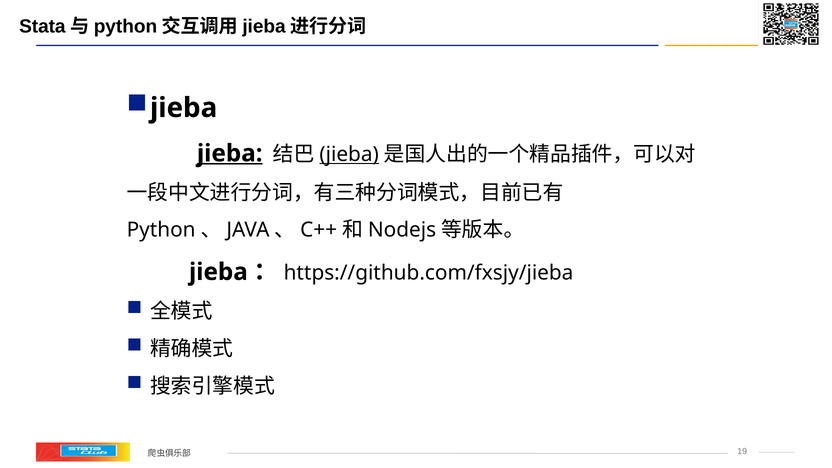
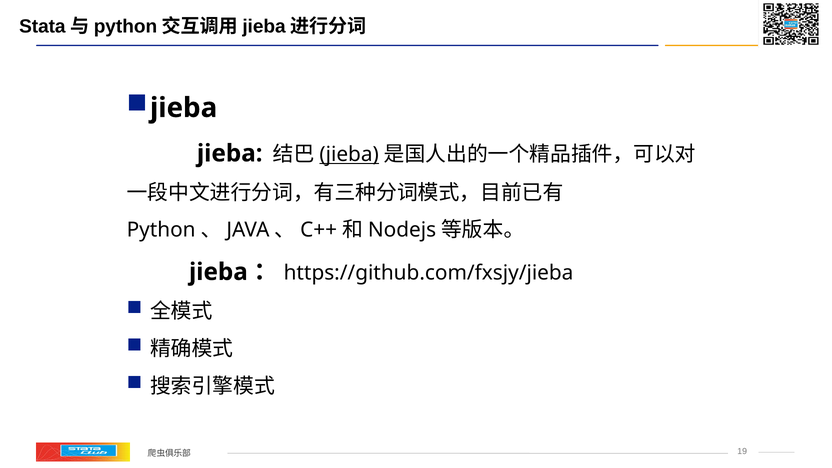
jieba at (230, 153) underline: present -> none
